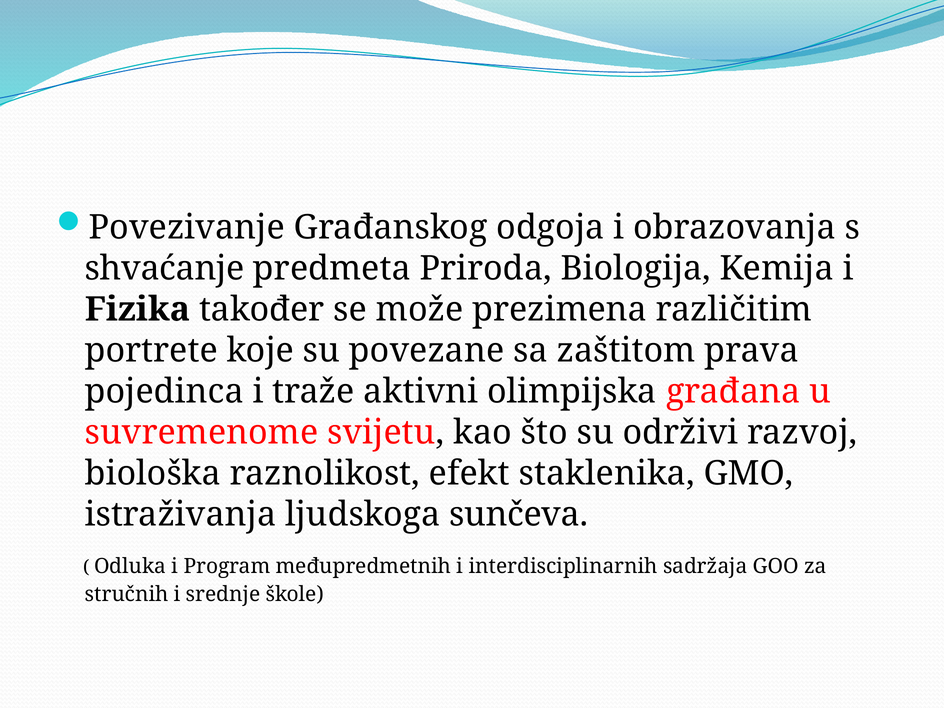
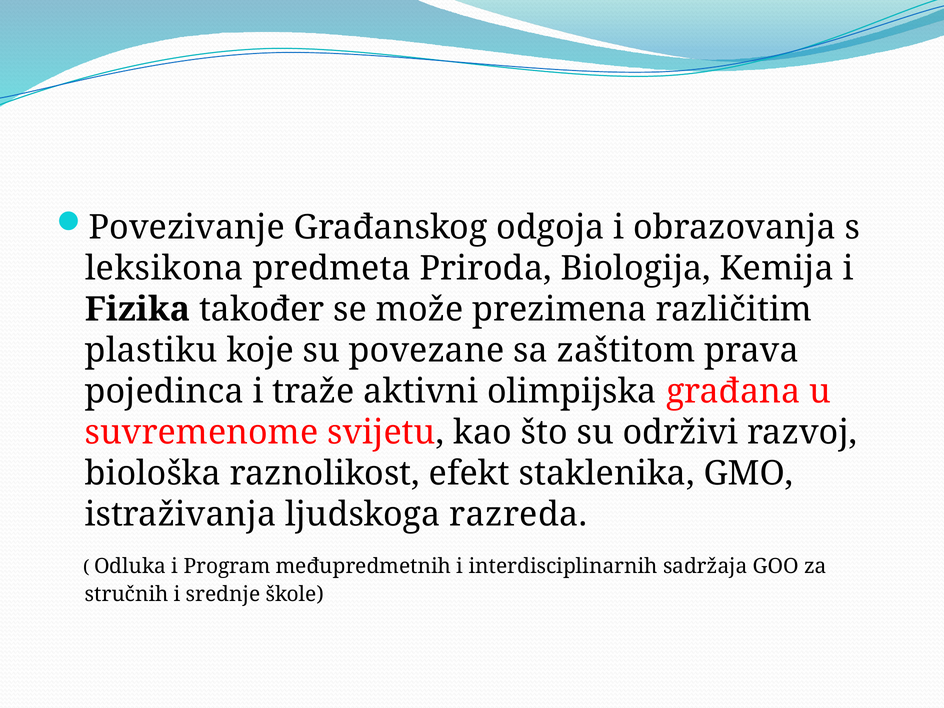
shvaćanje: shvaćanje -> leksikona
portrete: portrete -> plastiku
sunčeva: sunčeva -> razreda
